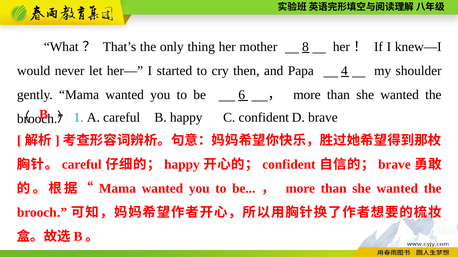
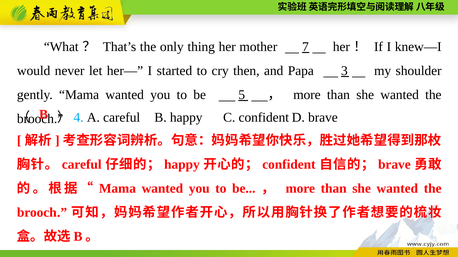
8: 8 -> 7
4: 4 -> 3
6: 6 -> 5
1: 1 -> 4
